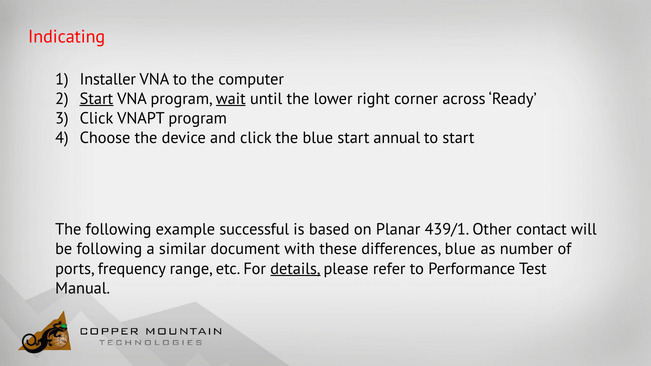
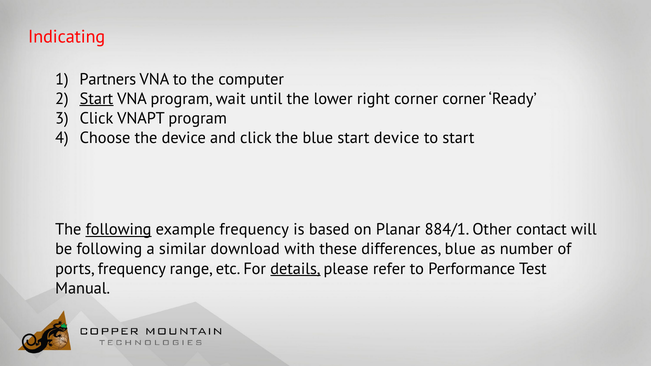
Installer: Installer -> Partners
wait underline: present -> none
corner across: across -> corner
start annual: annual -> device
following at (119, 230) underline: none -> present
example successful: successful -> frequency
439/1: 439/1 -> 884/1
document: document -> download
